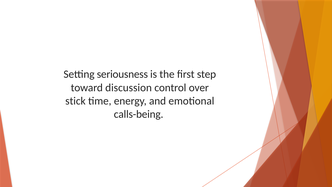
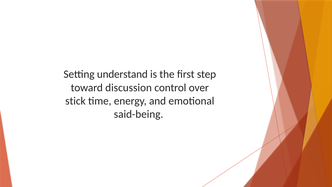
seriousness: seriousness -> understand
calls-being: calls-being -> said-being
